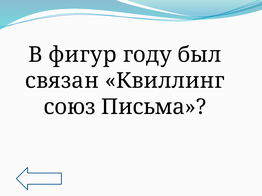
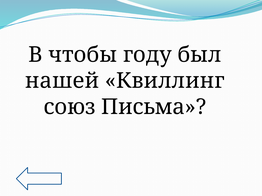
фигур: фигур -> чтобы
связан: связан -> нашей
